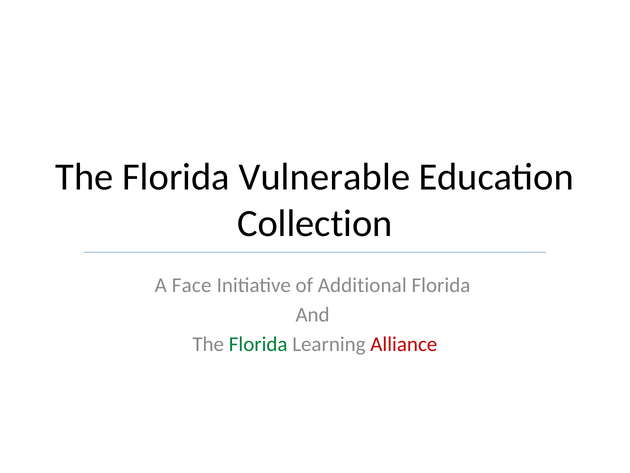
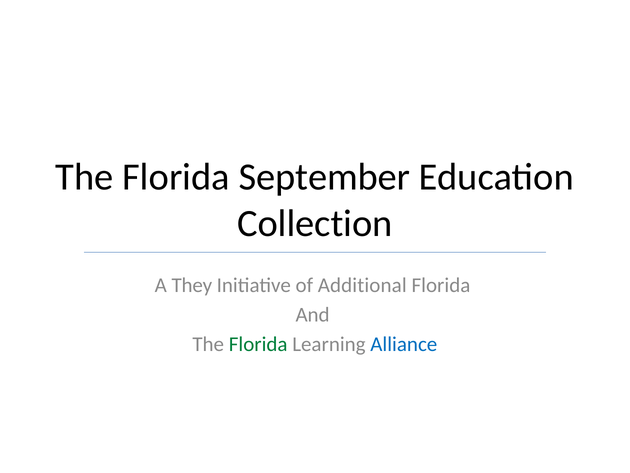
Vulnerable: Vulnerable -> September
Face: Face -> They
Alliance colour: red -> blue
